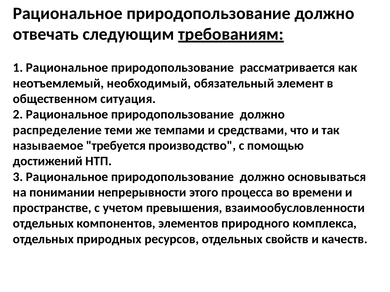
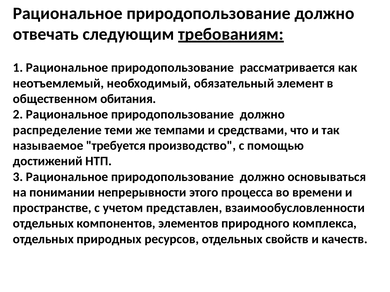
ситуация: ситуация -> обитания
превышения: превышения -> представлен
